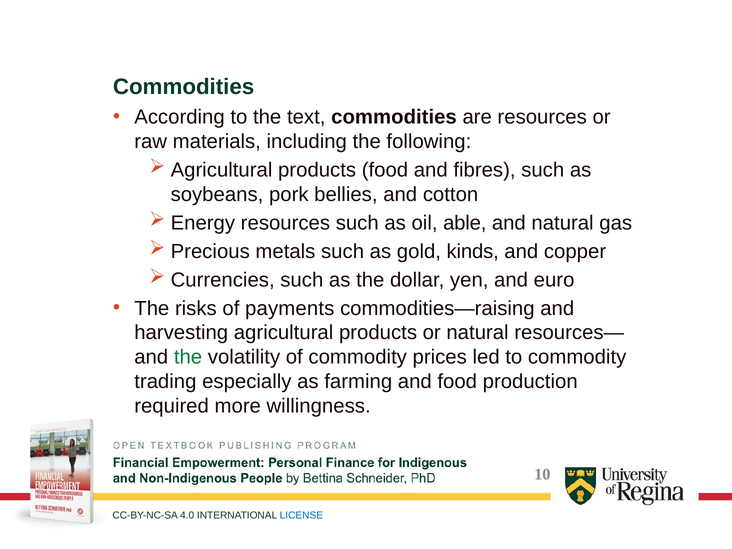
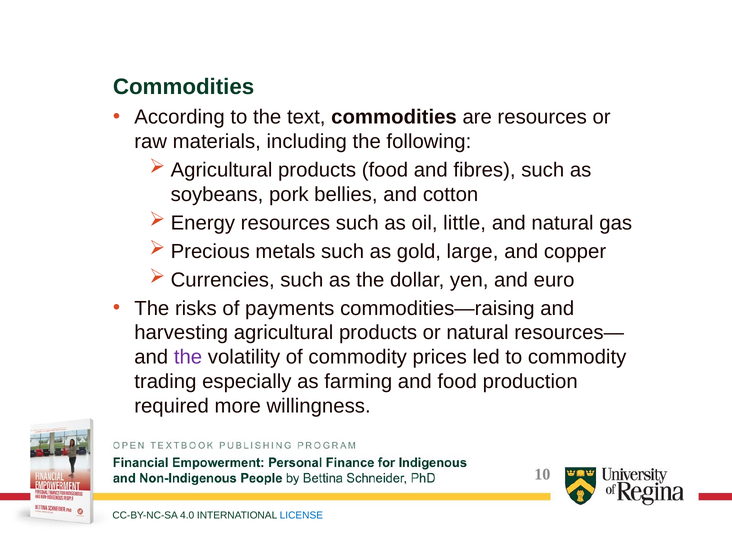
able: able -> little
kinds: kinds -> large
the at (188, 357) colour: green -> purple
